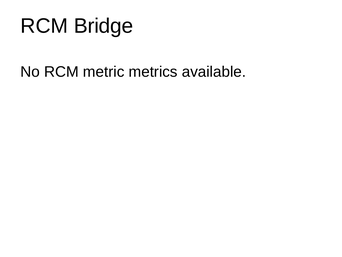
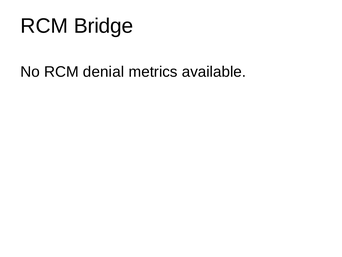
metric: metric -> denial
